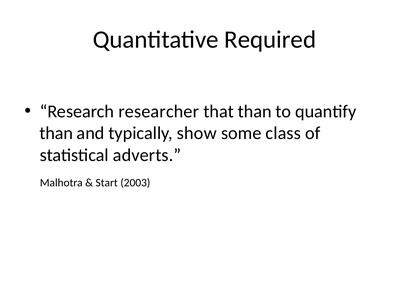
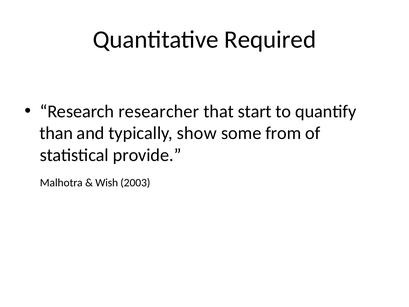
that than: than -> start
class: class -> from
adverts: adverts -> provide
Start: Start -> Wish
